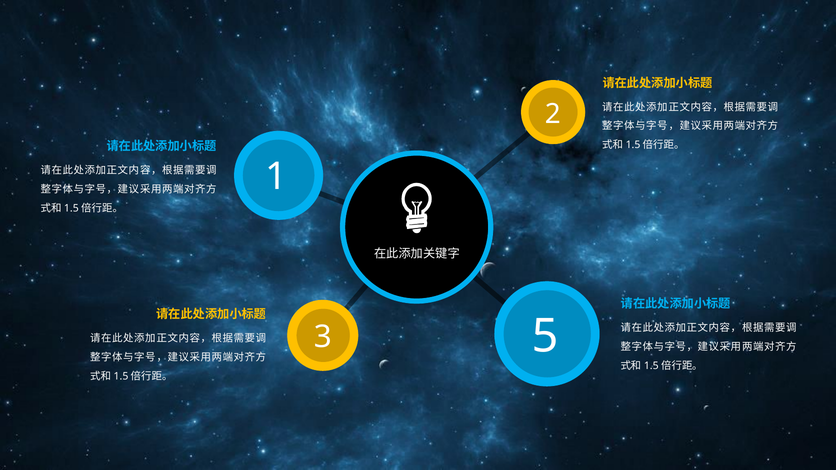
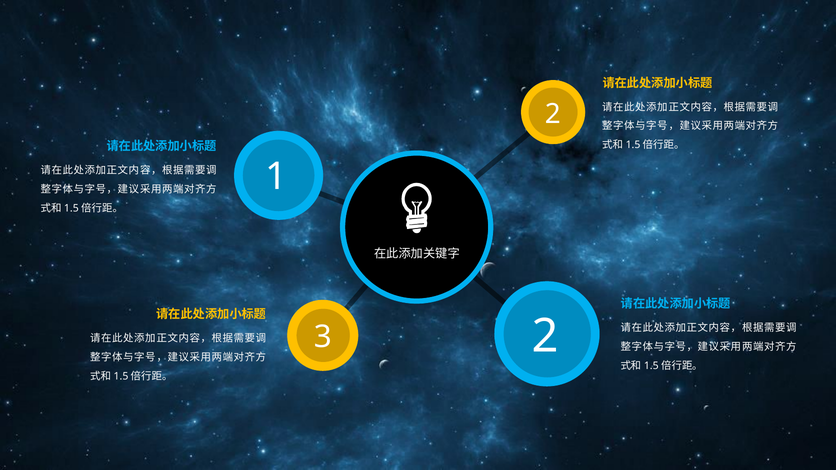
3 5: 5 -> 2
